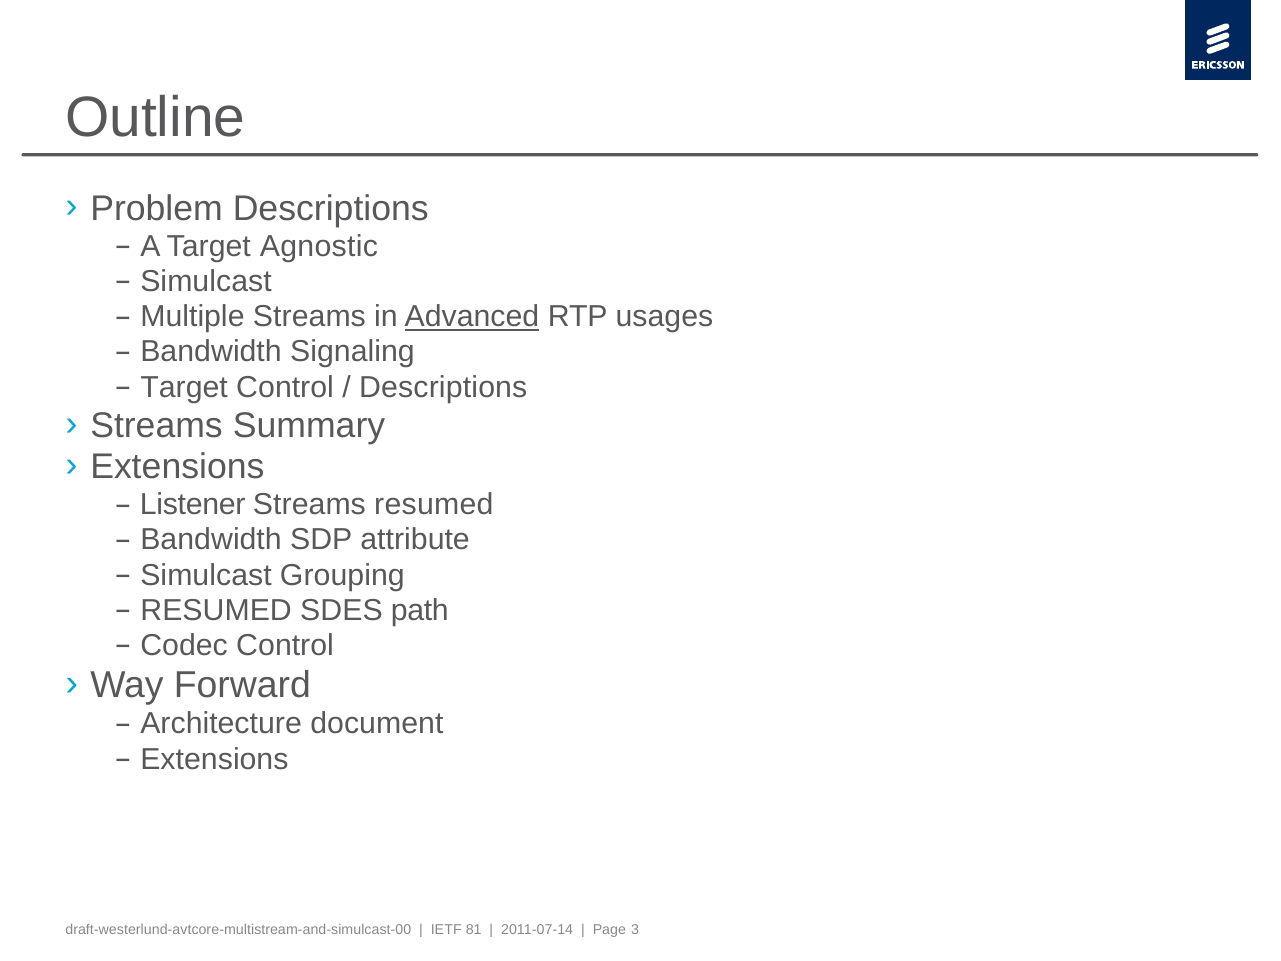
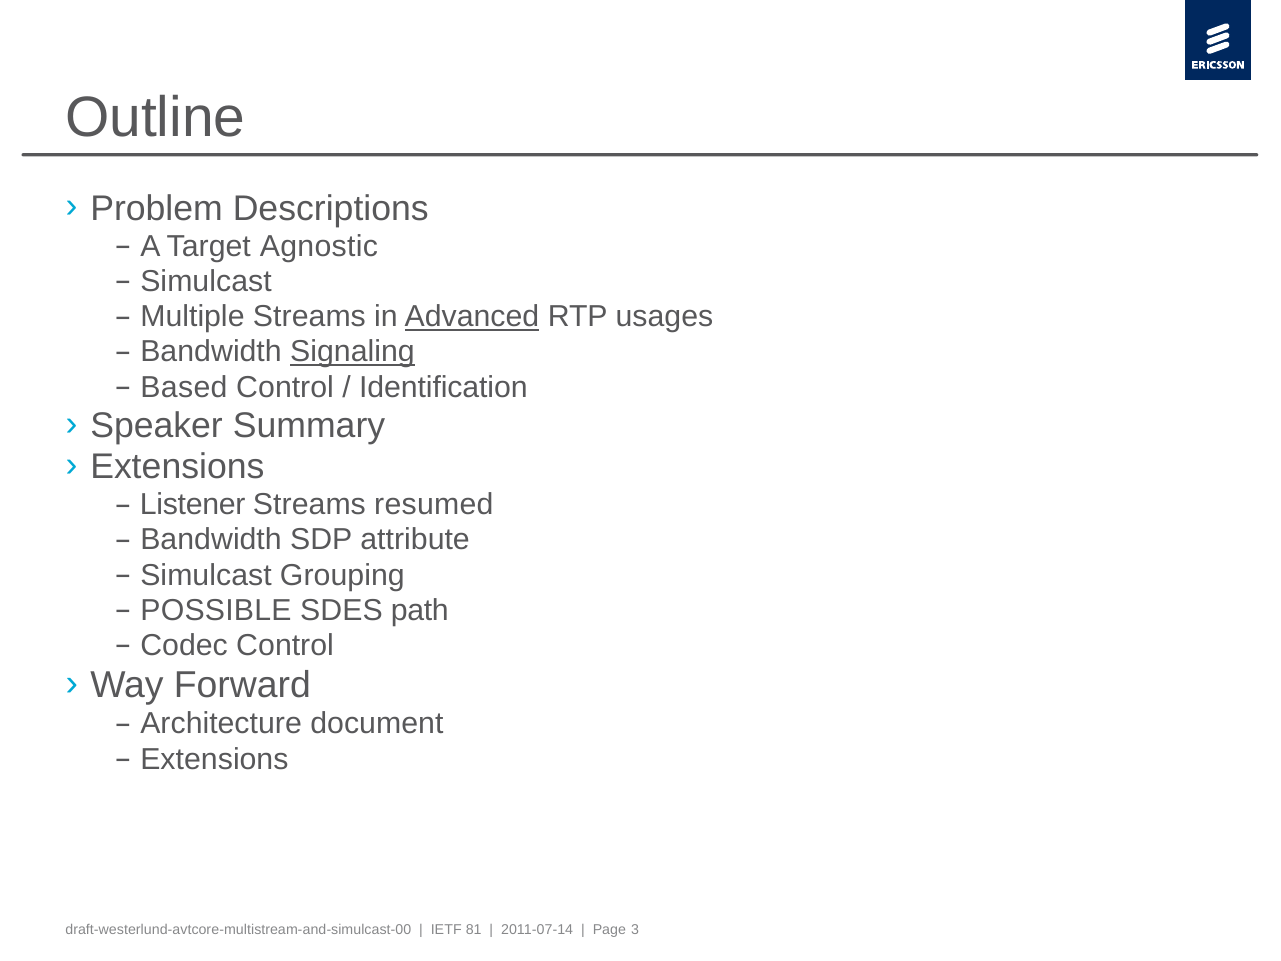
Signaling underline: none -> present
Target at (184, 387): Target -> Based
Descriptions at (443, 387): Descriptions -> Identification
Streams at (157, 426): Streams -> Speaker
RESUMED at (216, 610): RESUMED -> POSSIBLE
